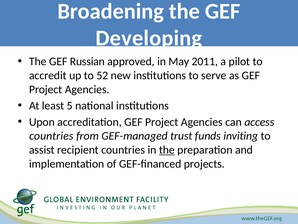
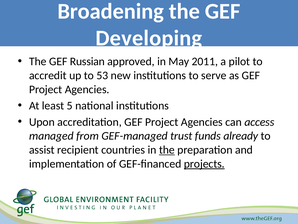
52: 52 -> 53
countries at (51, 136): countries -> managed
inviting: inviting -> already
projects underline: none -> present
